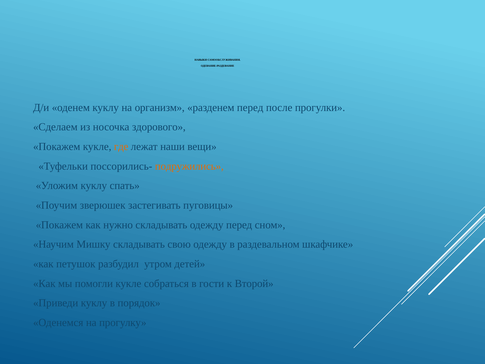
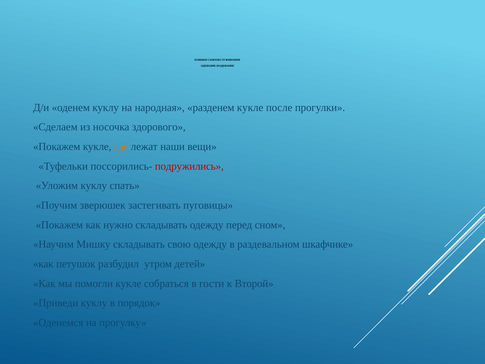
организм: организм -> народная
разденем перед: перед -> кукле
подружились colour: orange -> red
